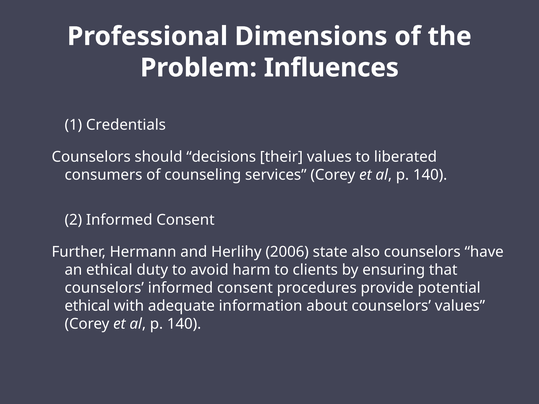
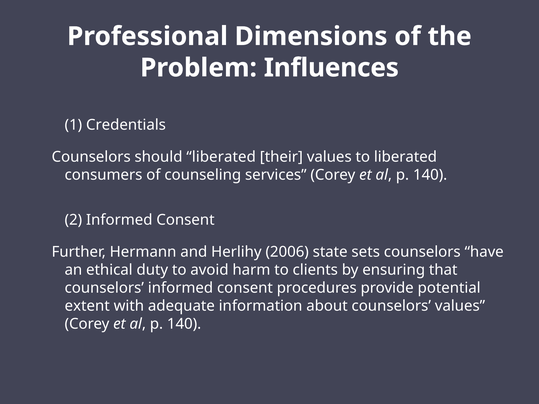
should decisions: decisions -> liberated
also: also -> sets
ethical at (87, 306): ethical -> extent
